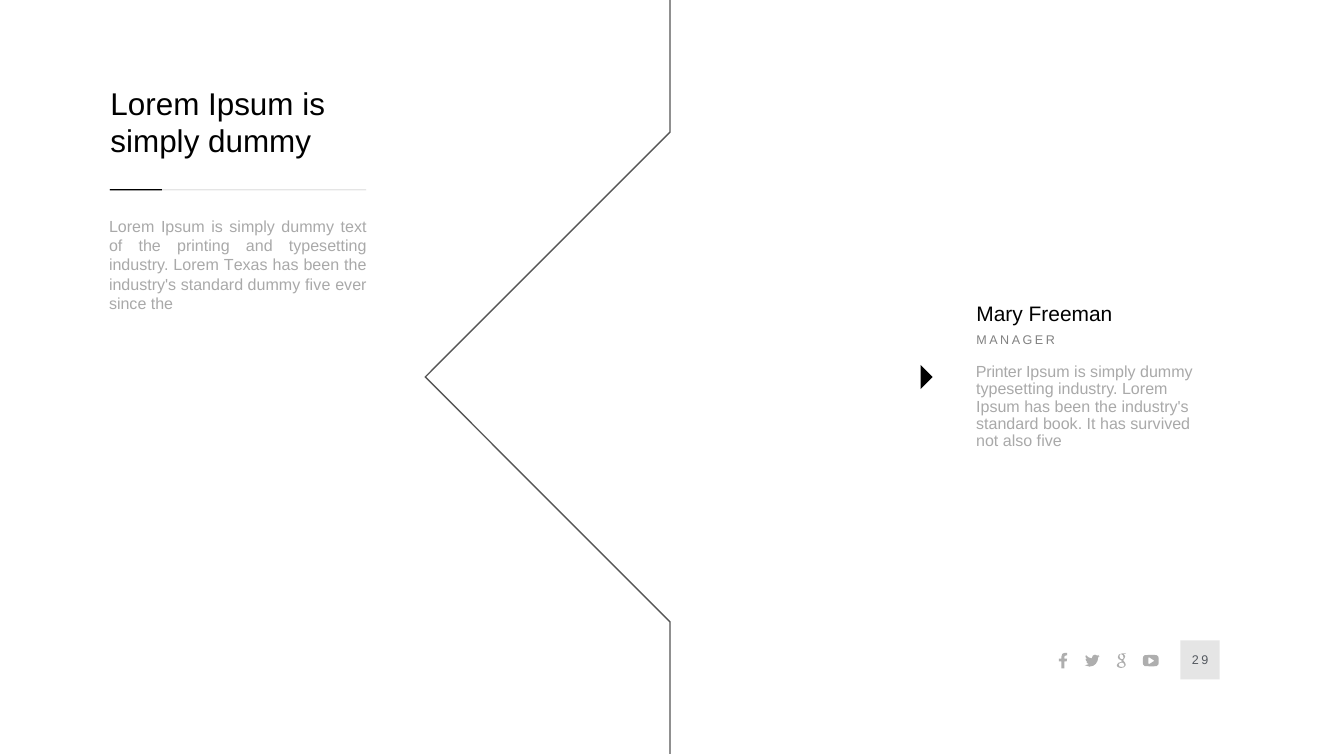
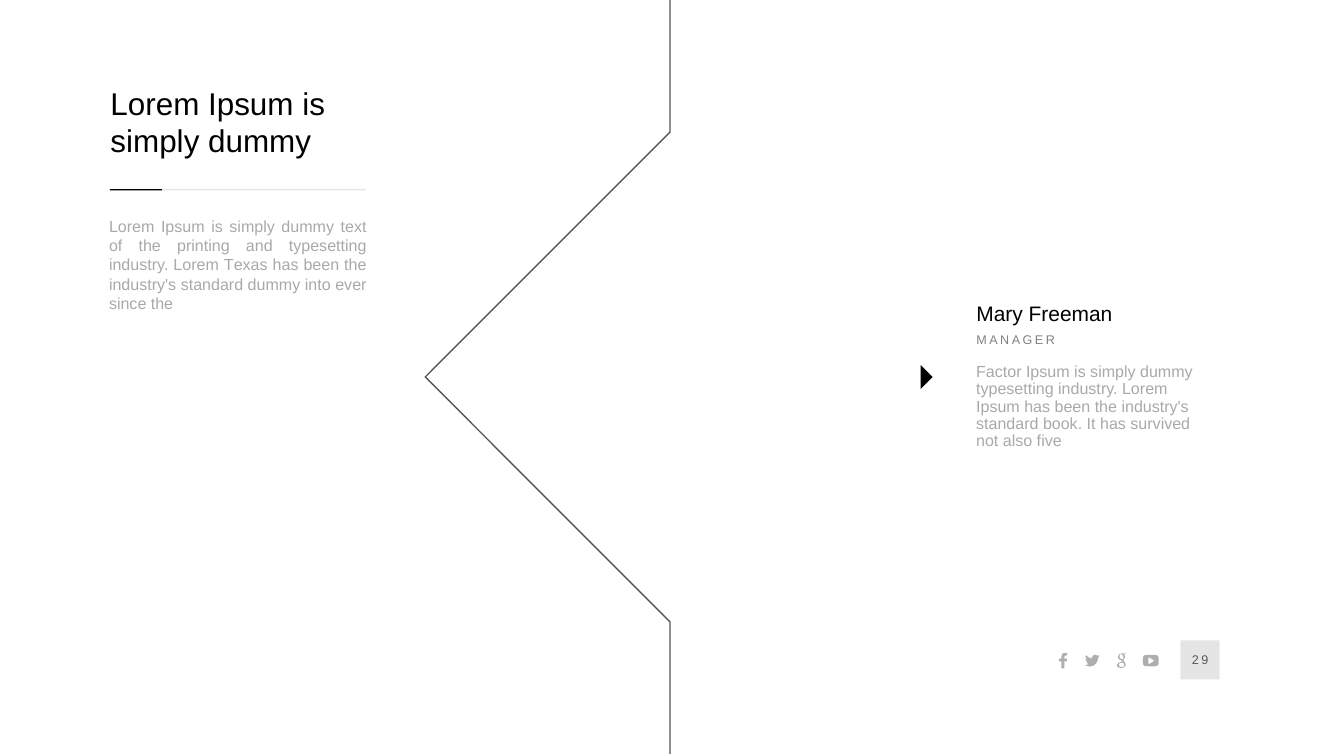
dummy five: five -> into
Printer: Printer -> Factor
